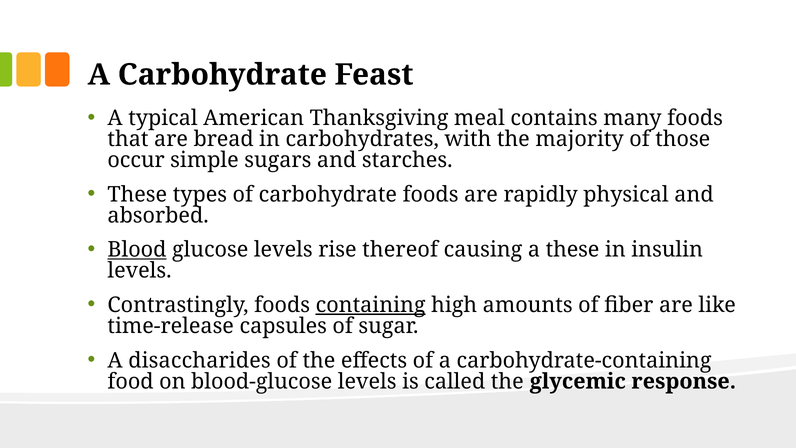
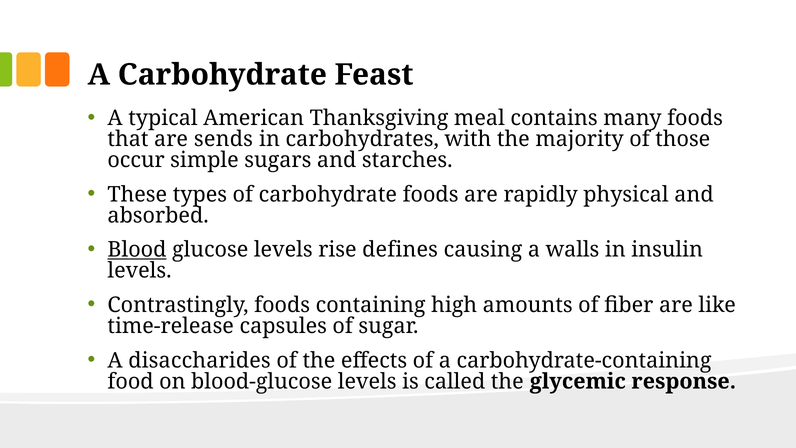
bread: bread -> sends
thereof: thereof -> defines
a these: these -> walls
containing underline: present -> none
